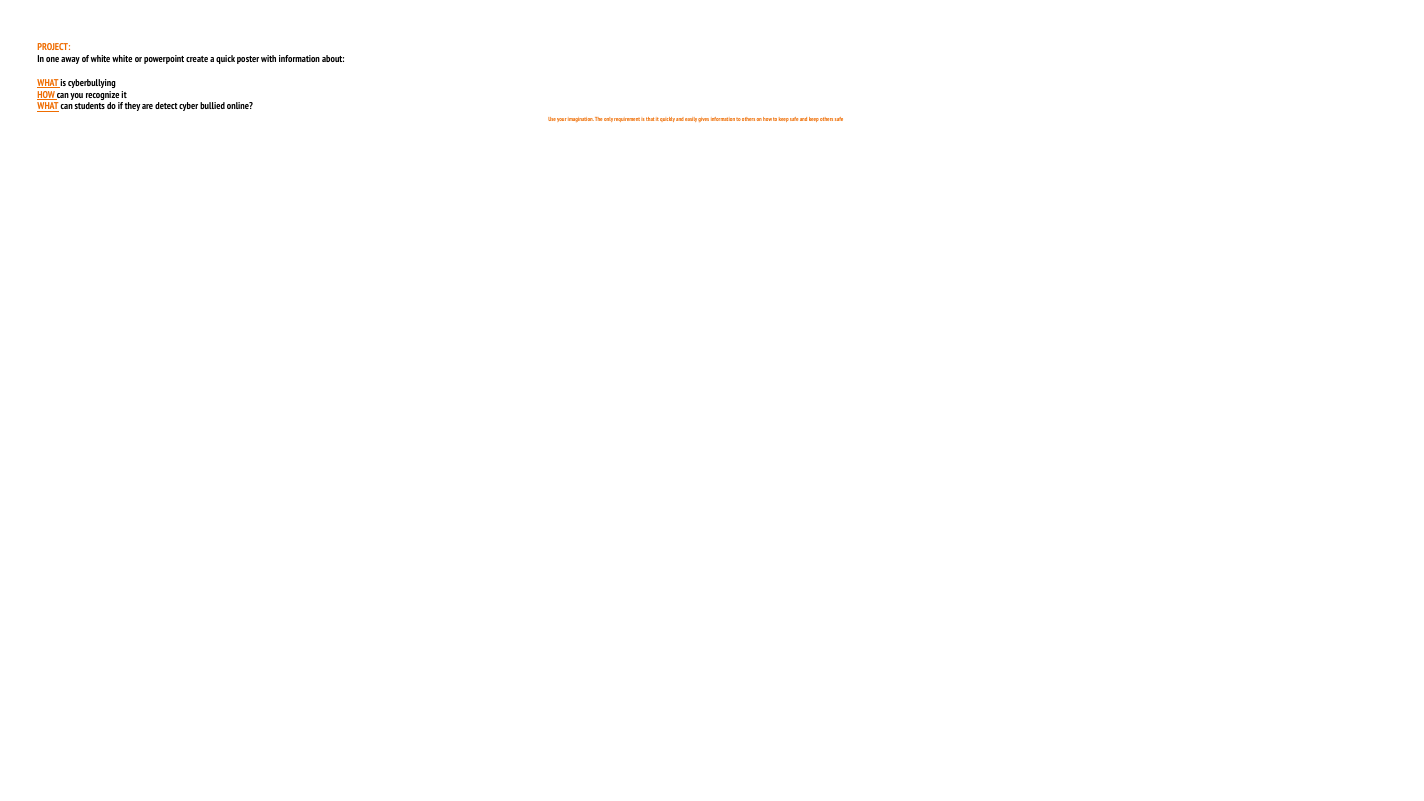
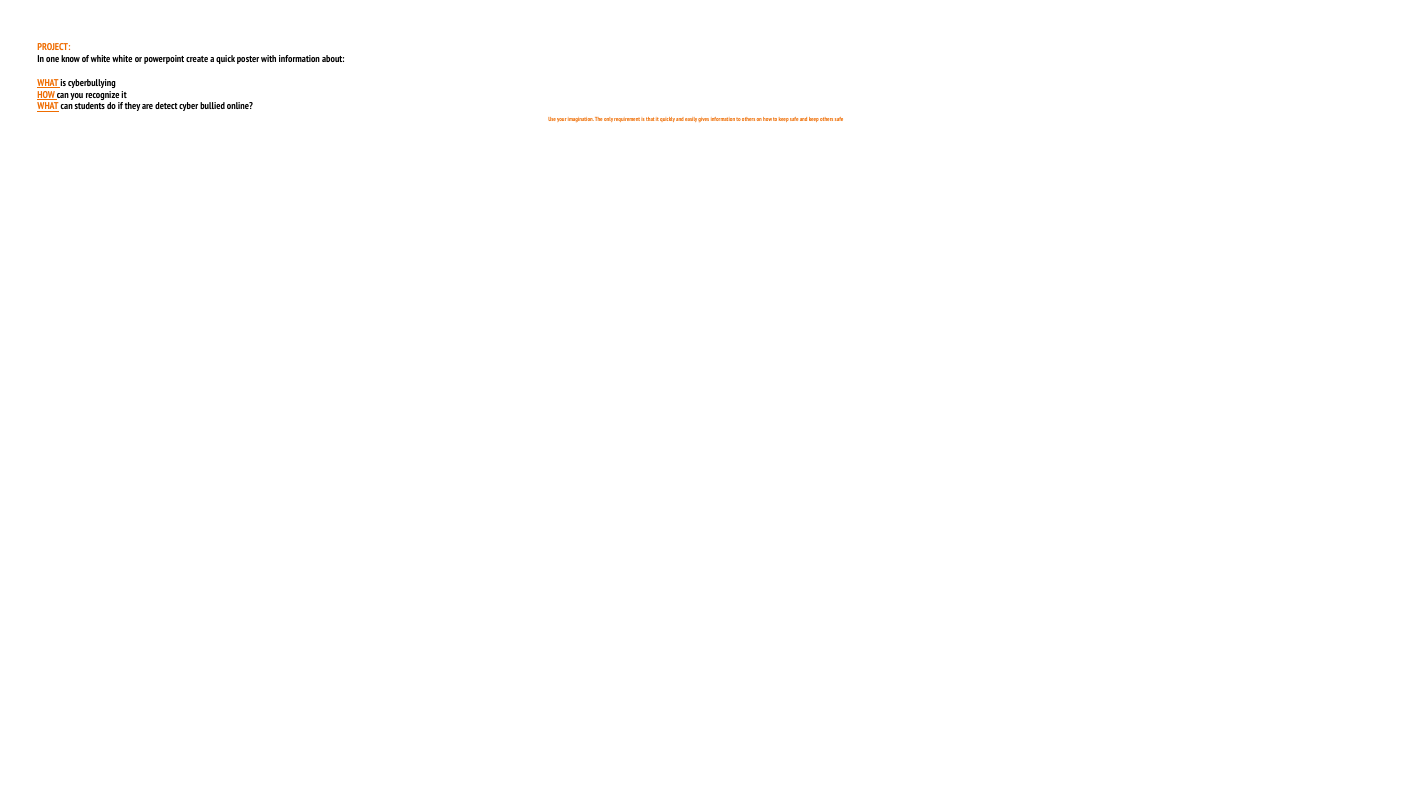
away: away -> know
